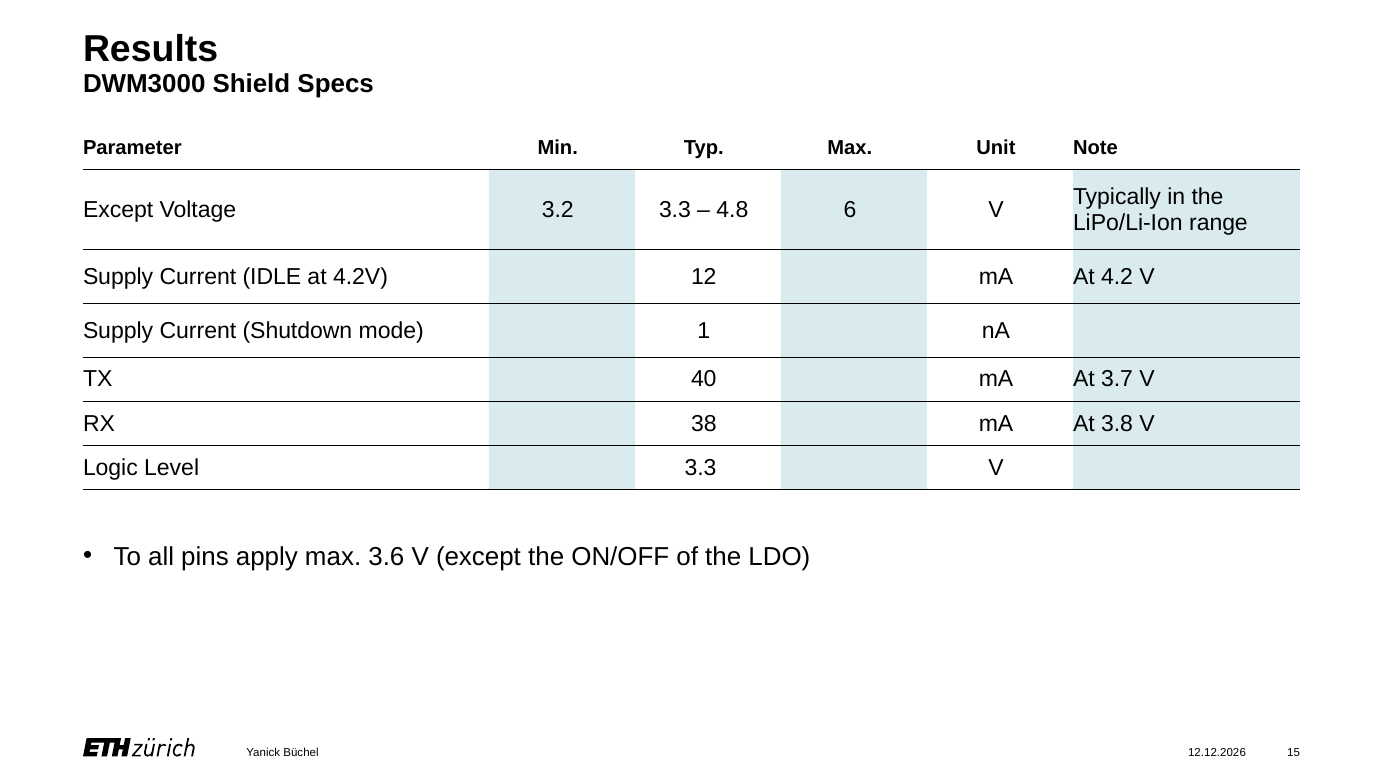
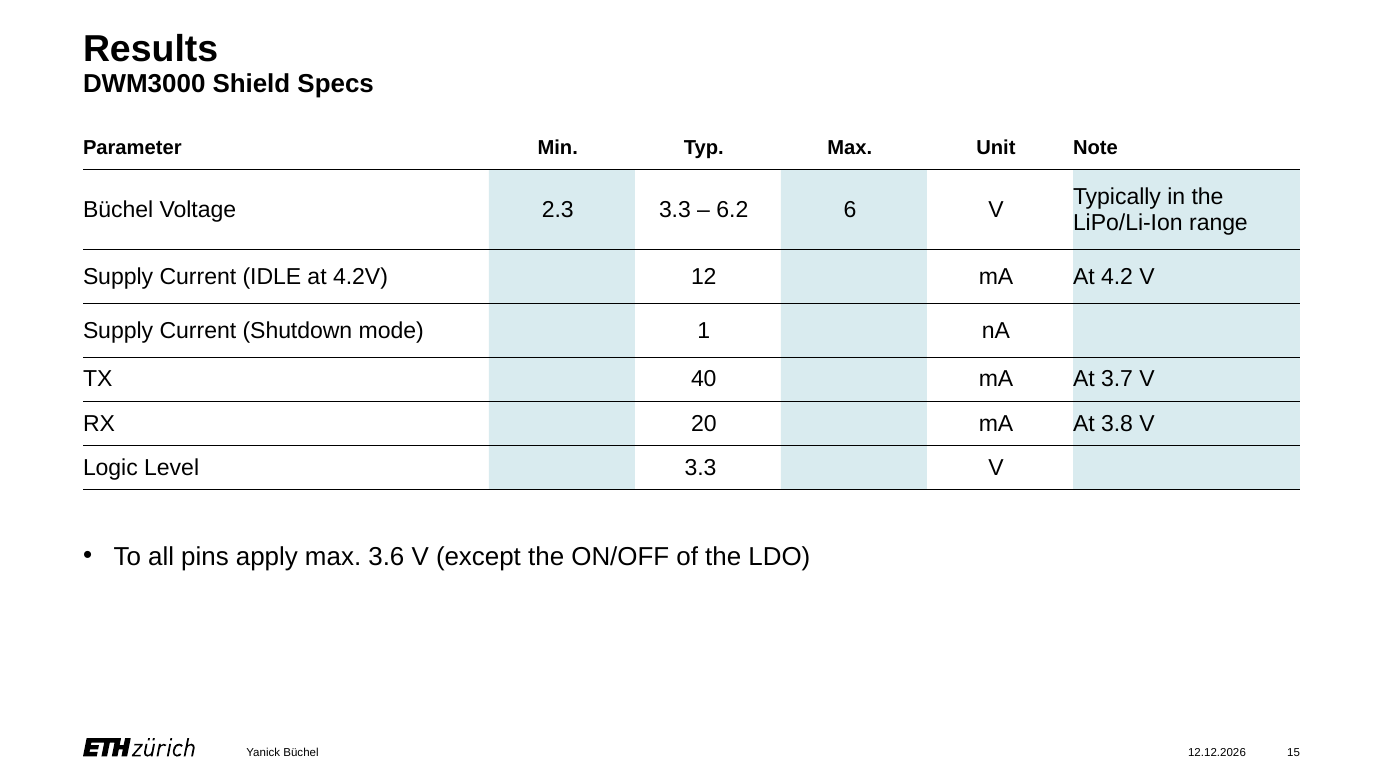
Except at (118, 210): Except -> Büchel
3.2: 3.2 -> 2.3
4.8: 4.8 -> 6.2
38: 38 -> 20
